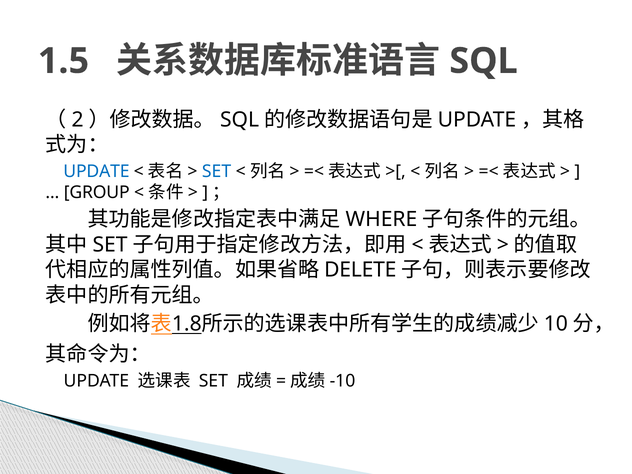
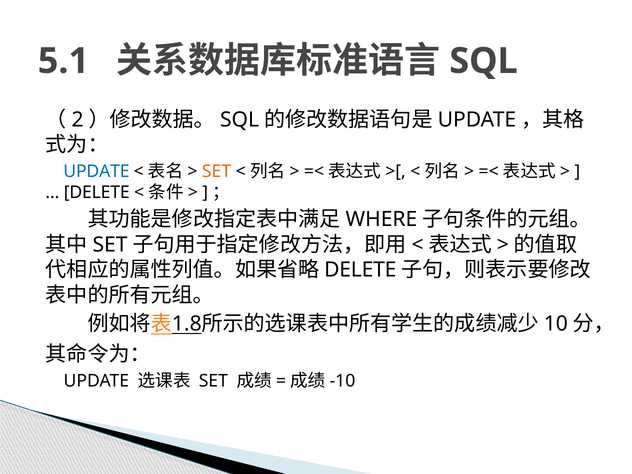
1.5: 1.5 -> 5.1
SET at (217, 171) colour: blue -> orange
GROUP at (97, 192): GROUP -> DELETE
